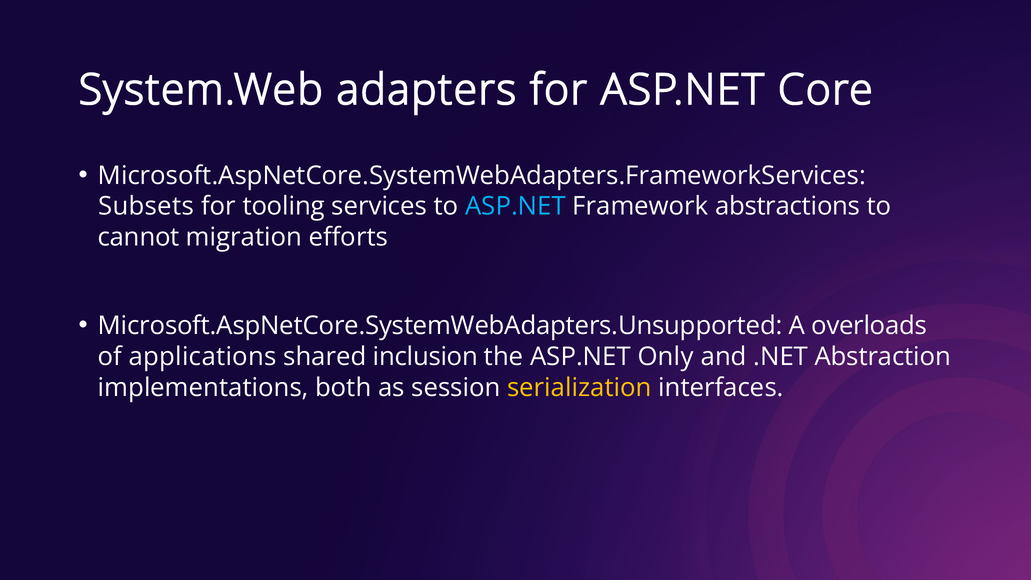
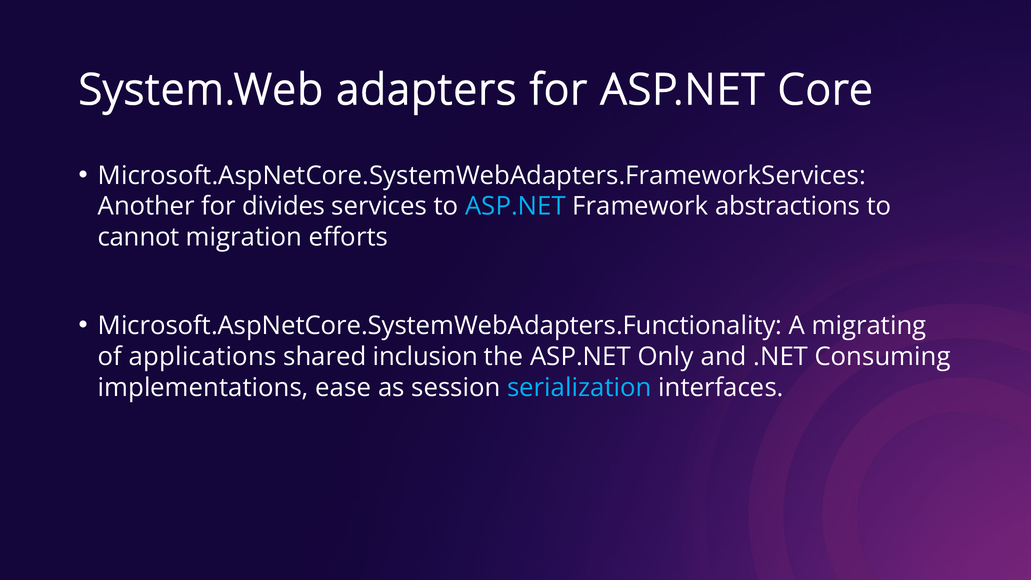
Subsets: Subsets -> Another
tooling: tooling -> divides
Microsoft.AspNetCore.SystemWebAdapters.Unsupported: Microsoft.AspNetCore.SystemWebAdapters.Unsupported -> Microsoft.AspNetCore.SystemWebAdapters.Functionality
overloads: overloads -> migrating
Abstraction: Abstraction -> Consuming
both: both -> ease
serialization colour: yellow -> light blue
